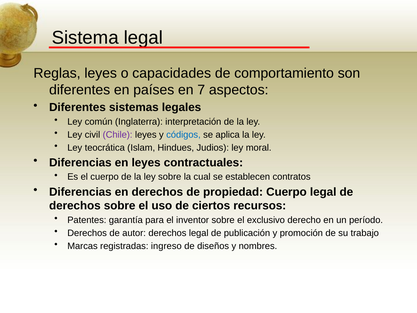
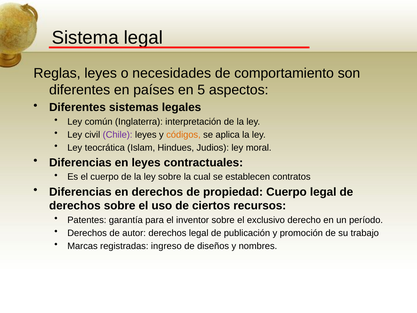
capacidades: capacidades -> necesidades
7: 7 -> 5
códigos colour: blue -> orange
